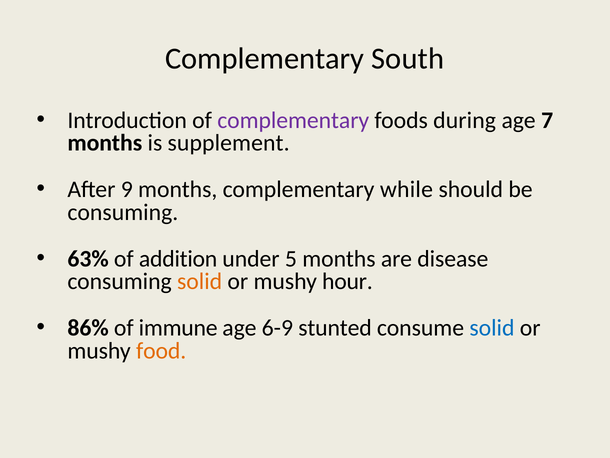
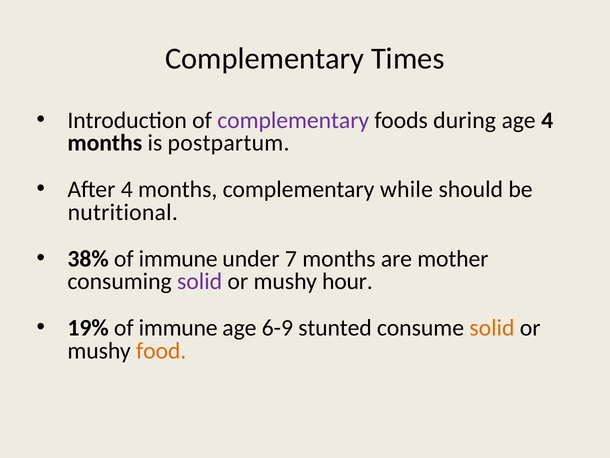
South: South -> Times
age 7: 7 -> 4
supplement: supplement -> postpartum
After 9: 9 -> 4
consuming at (123, 212): consuming -> nutritional
63%: 63% -> 38%
addition at (178, 258): addition -> immune
5: 5 -> 7
disease: disease -> mother
solid at (200, 281) colour: orange -> purple
86%: 86% -> 19%
solid at (492, 328) colour: blue -> orange
